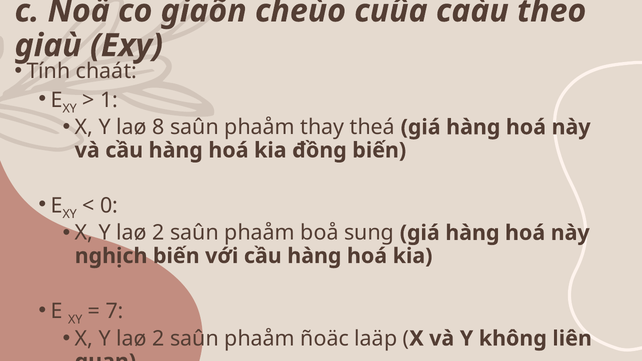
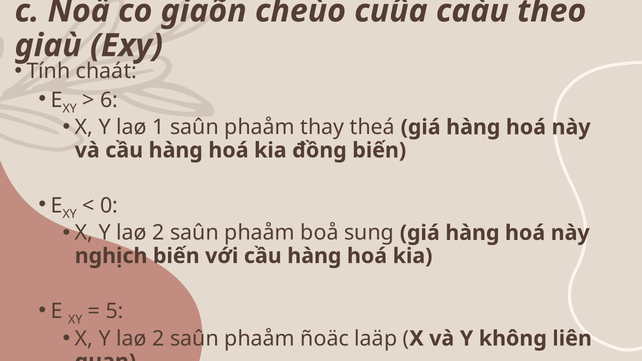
1: 1 -> 6
8: 8 -> 1
7: 7 -> 5
